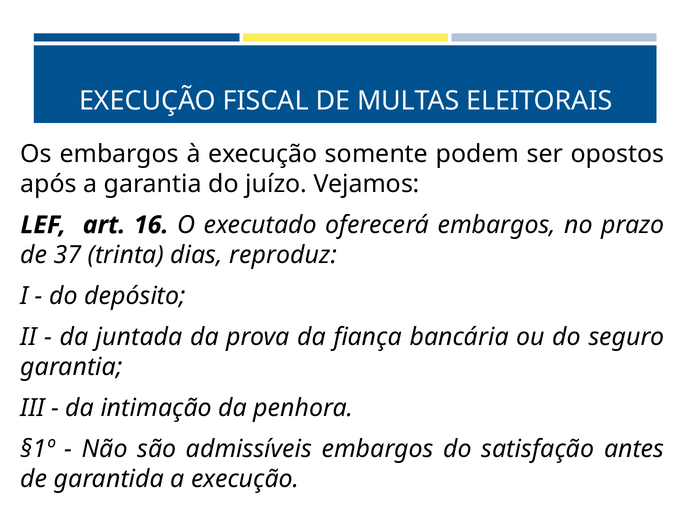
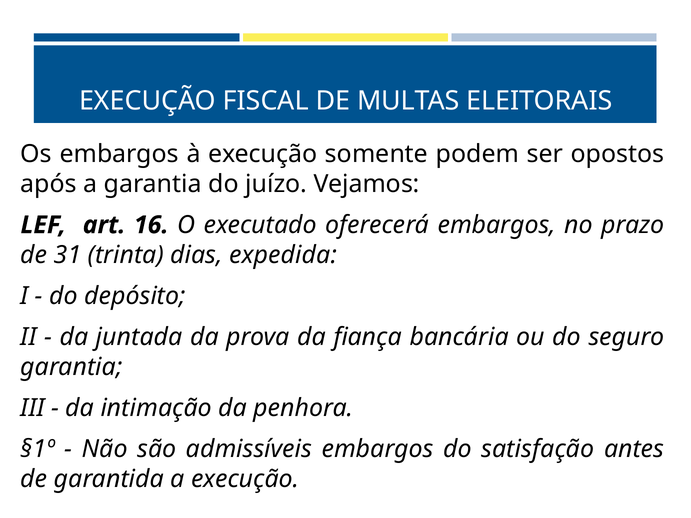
37: 37 -> 31
reproduz: reproduz -> expedida
